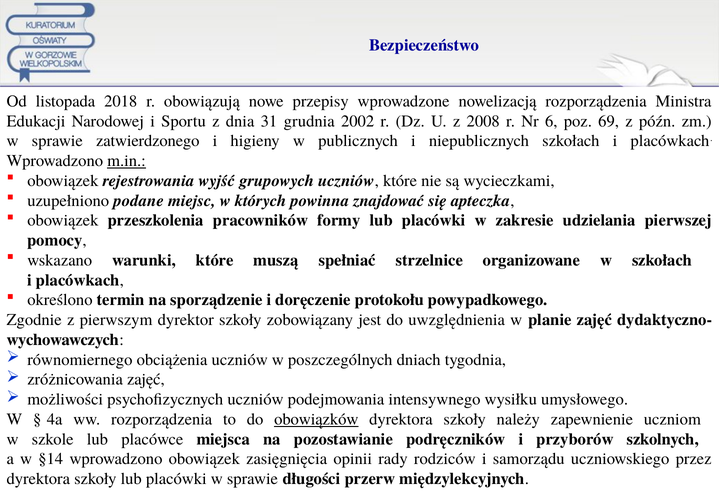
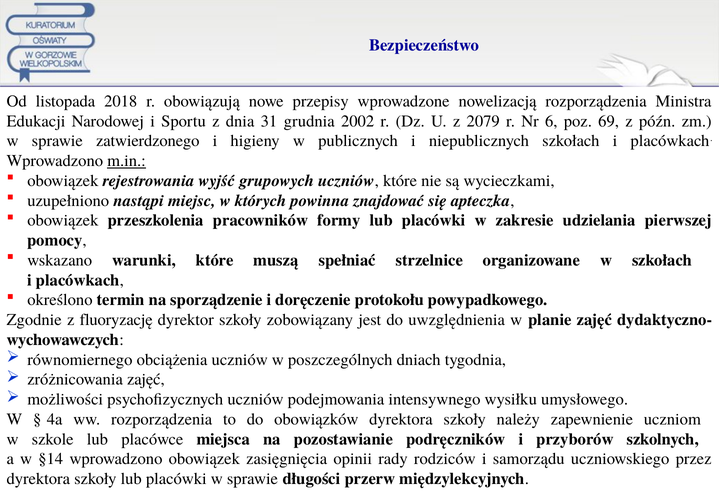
2008: 2008 -> 2079
podane: podane -> nastąpi
pierwszym: pierwszym -> fluoryzację
obowiązków underline: present -> none
